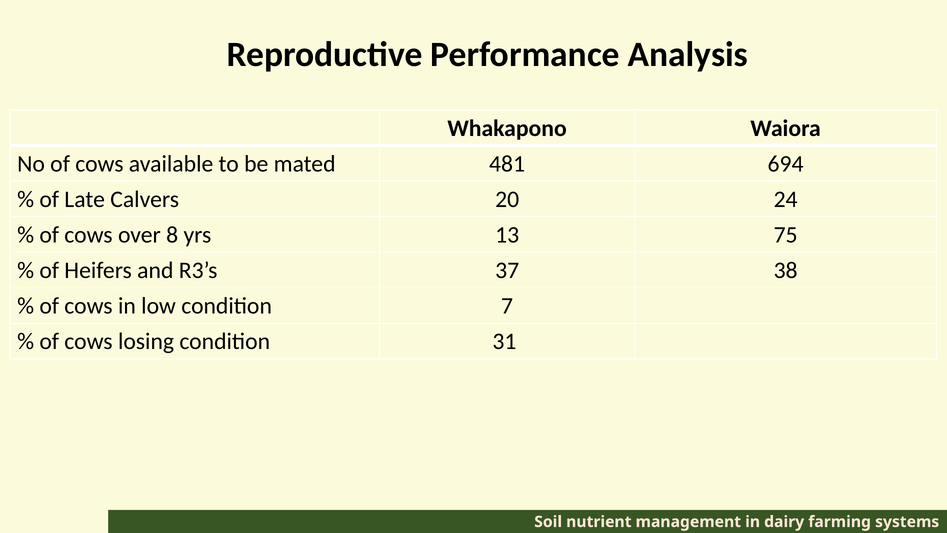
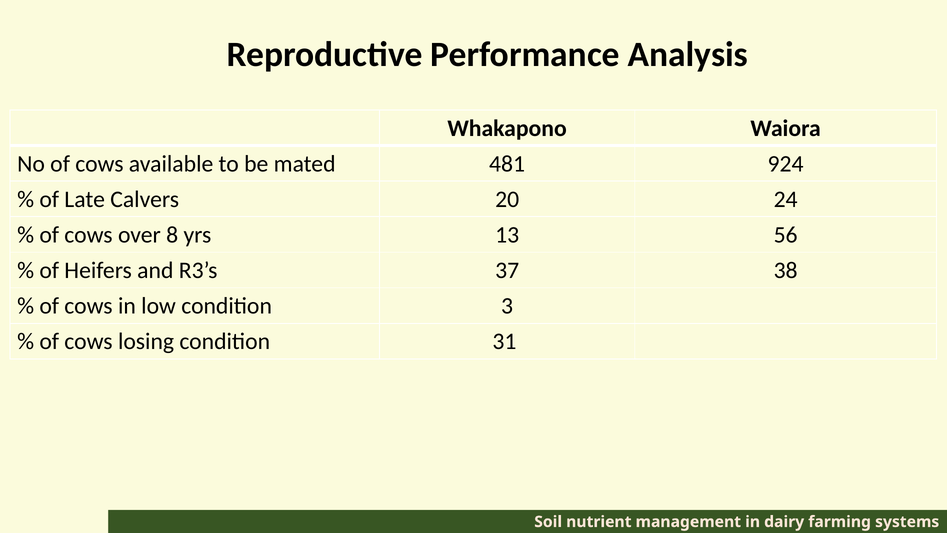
694: 694 -> 924
75: 75 -> 56
7: 7 -> 3
